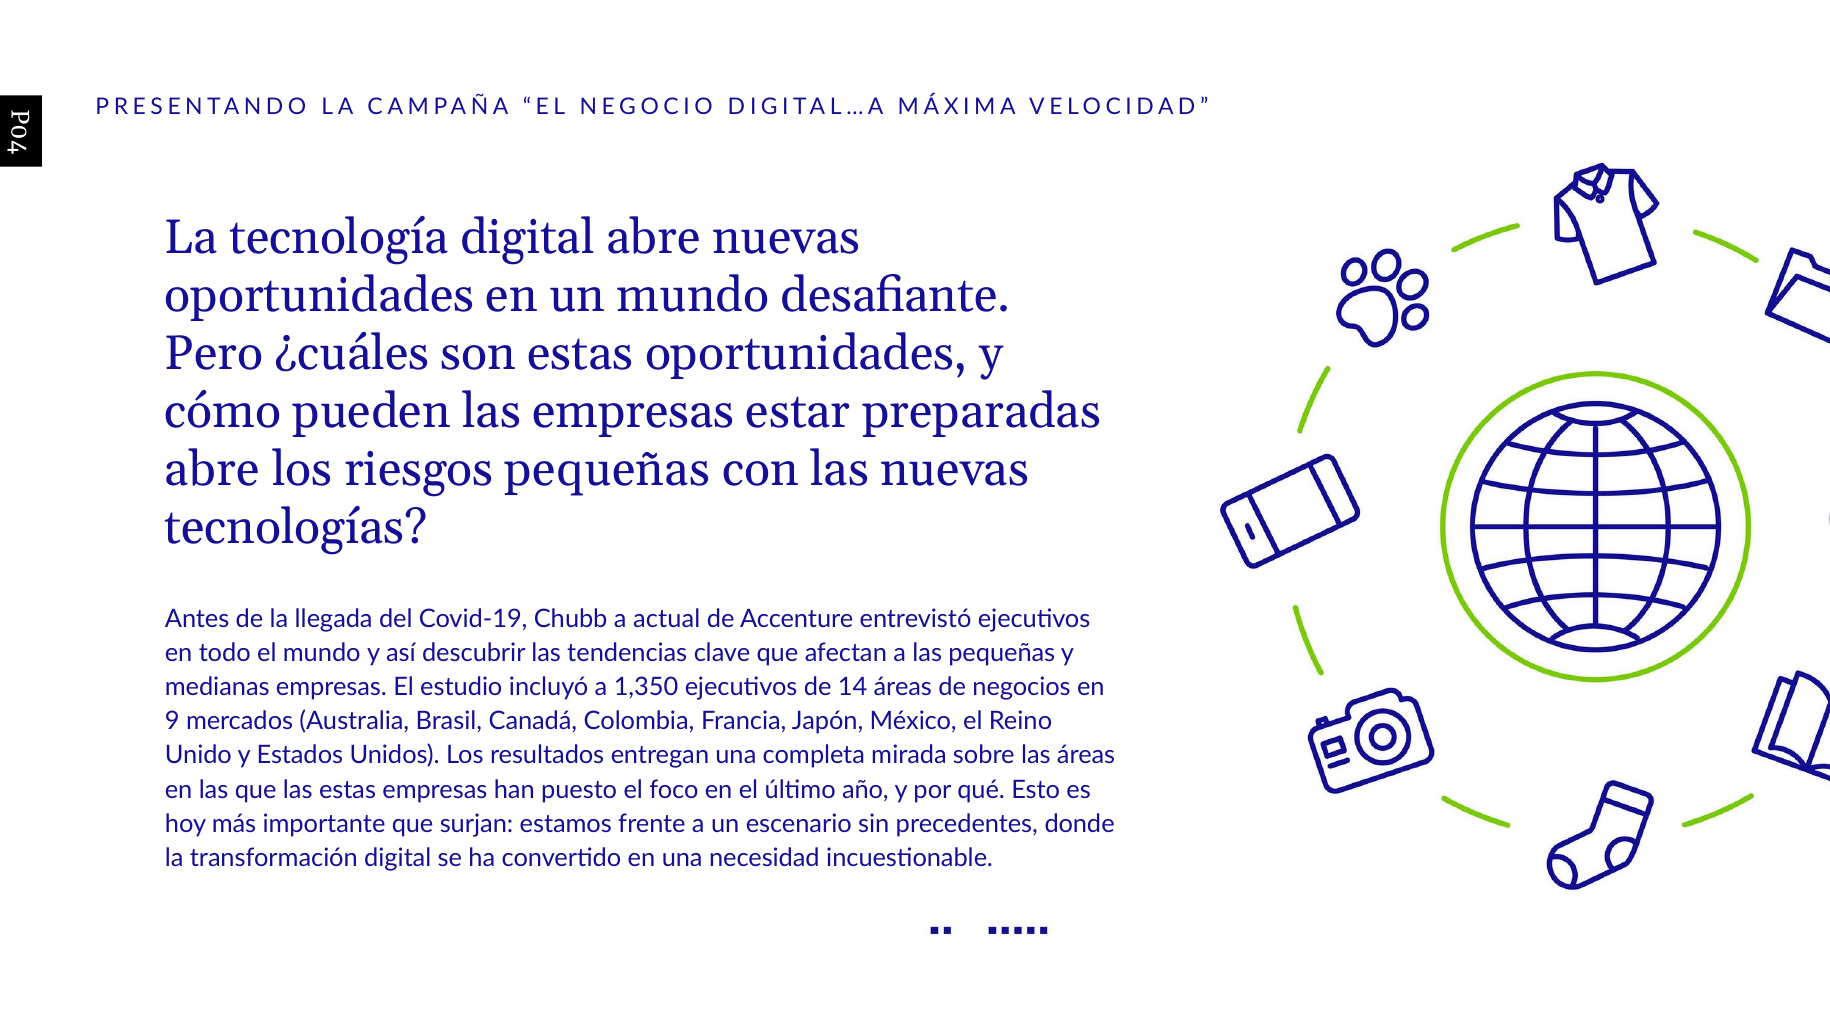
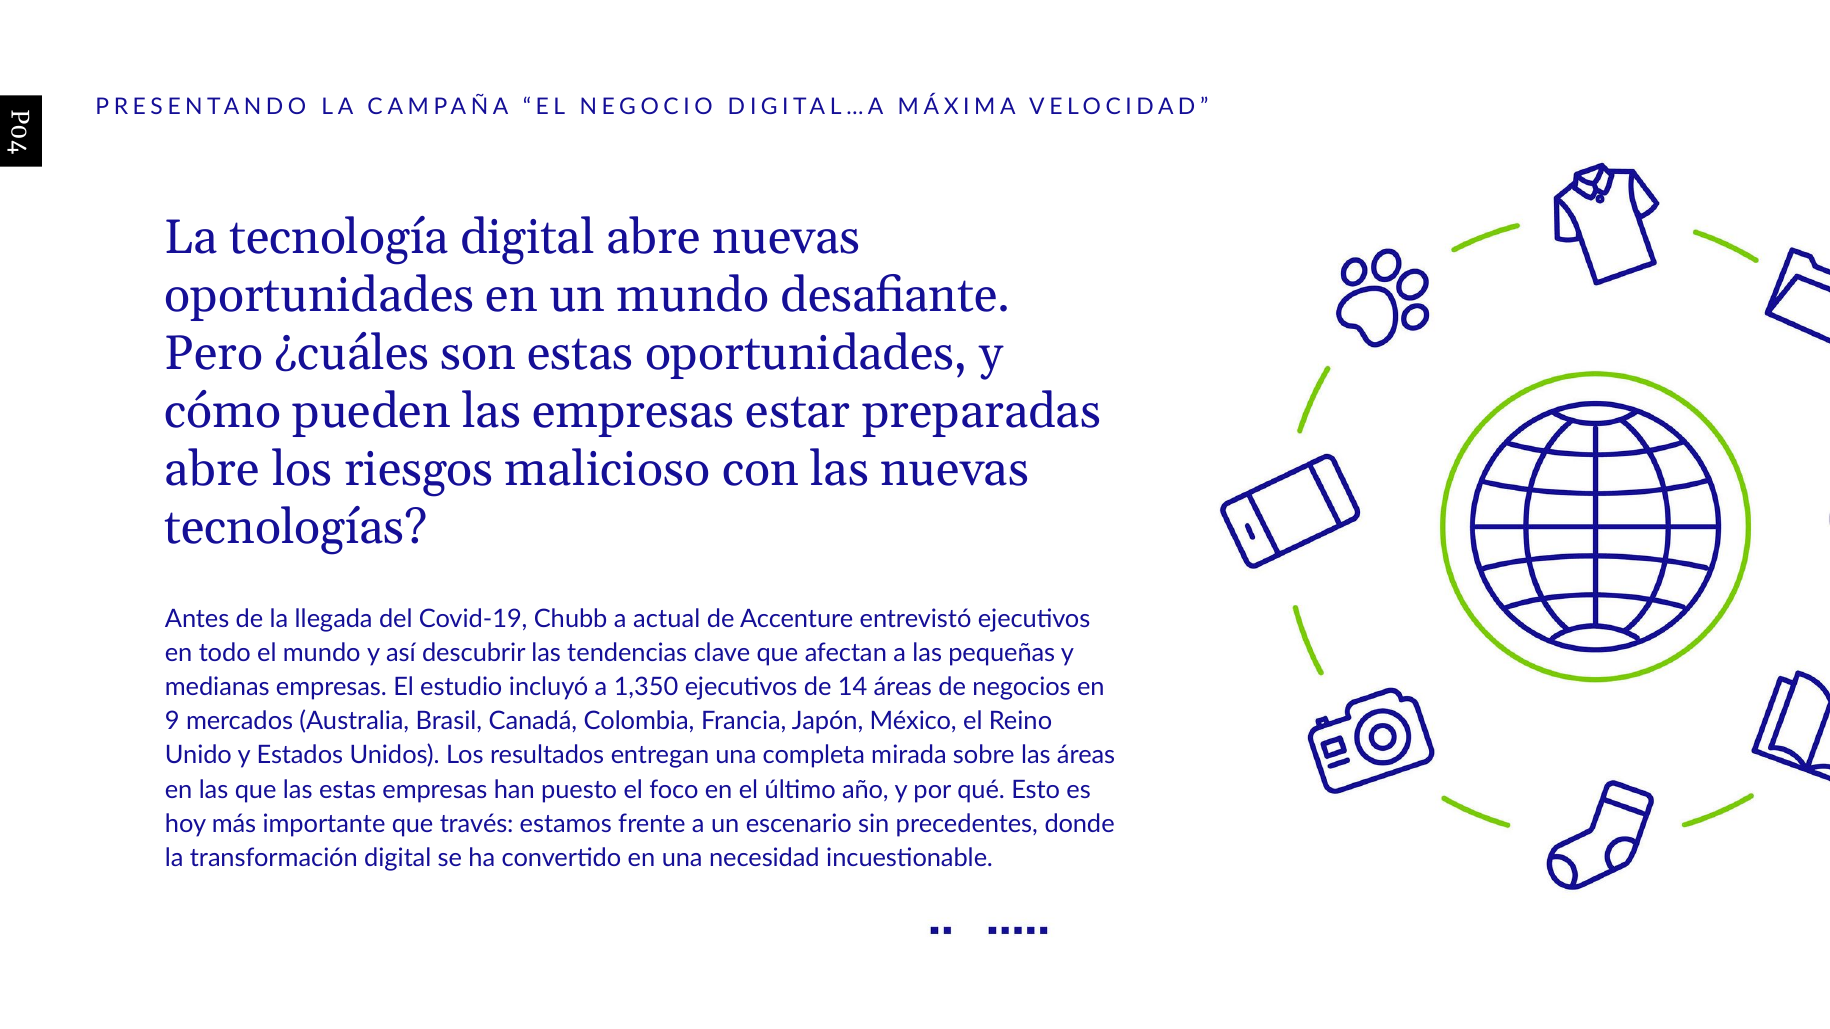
riesgos pequeñas: pequeñas -> malicioso
surjan: surjan -> través
